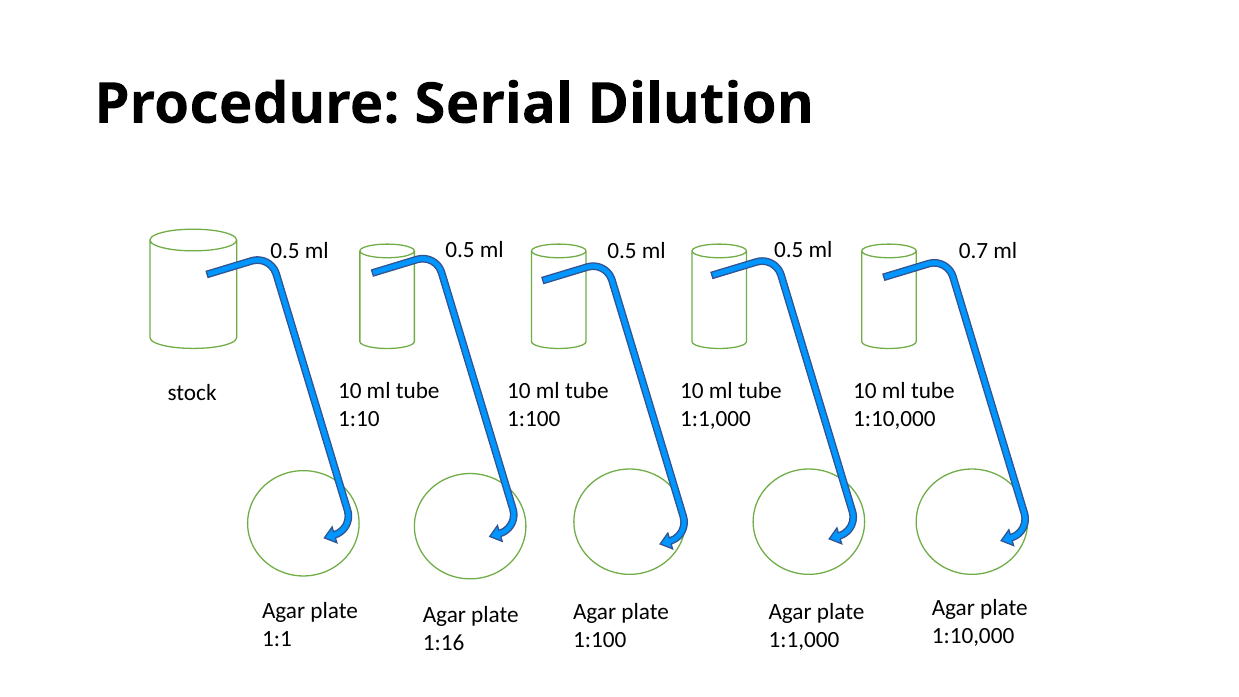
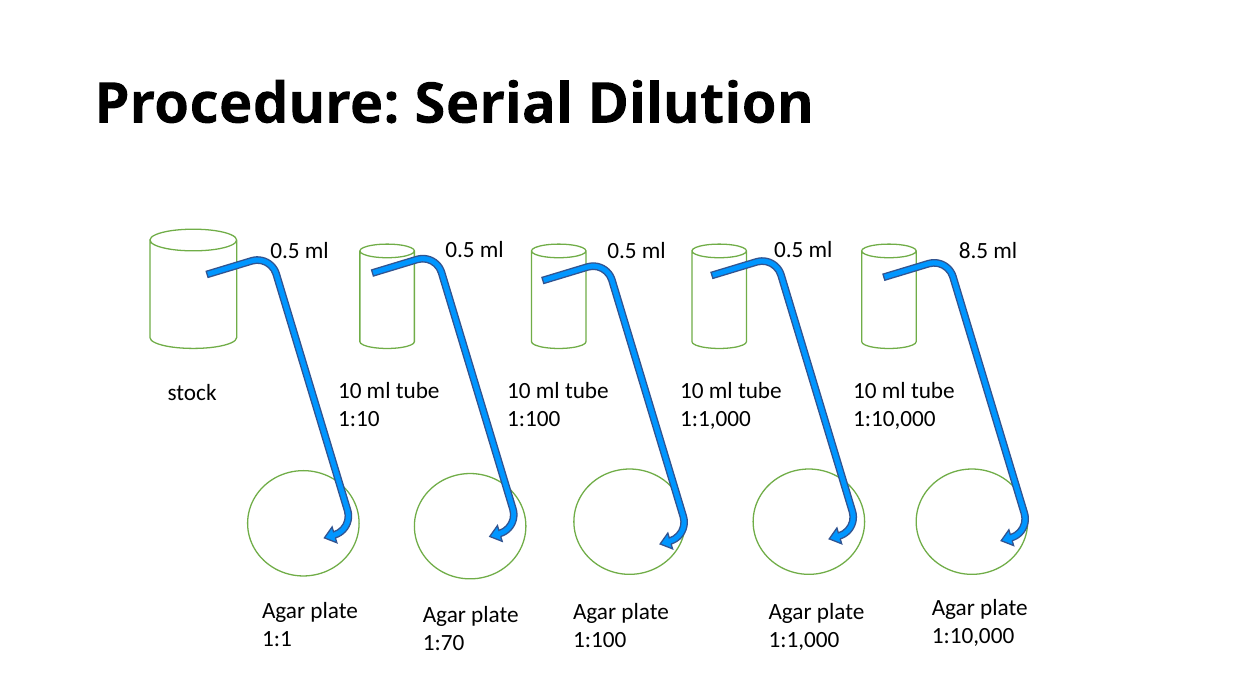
0.7: 0.7 -> 8.5
1:16: 1:16 -> 1:70
